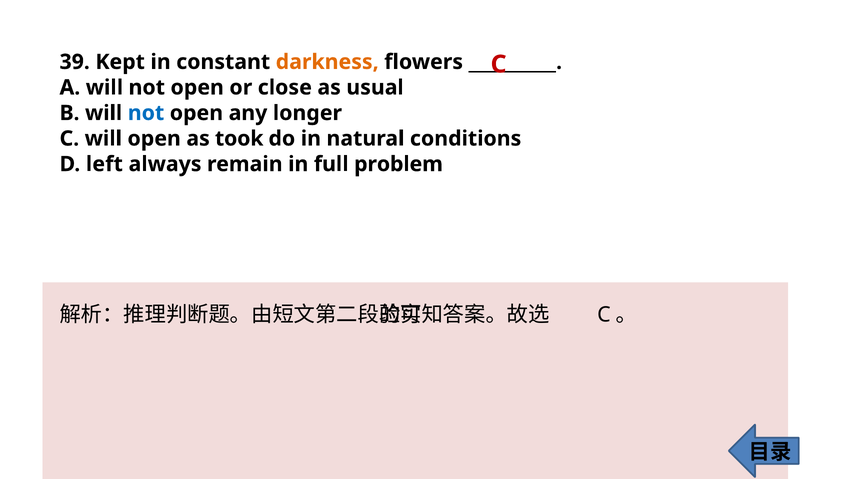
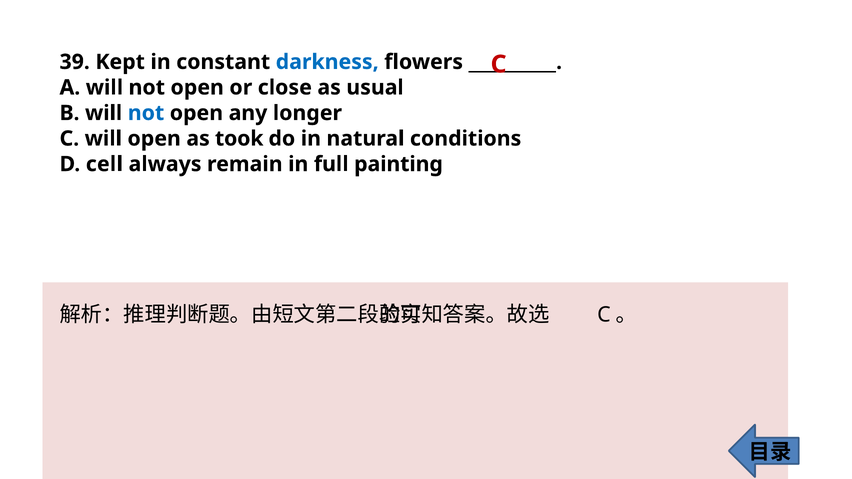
darkness colour: orange -> blue
left: left -> cell
problem: problem -> painting
